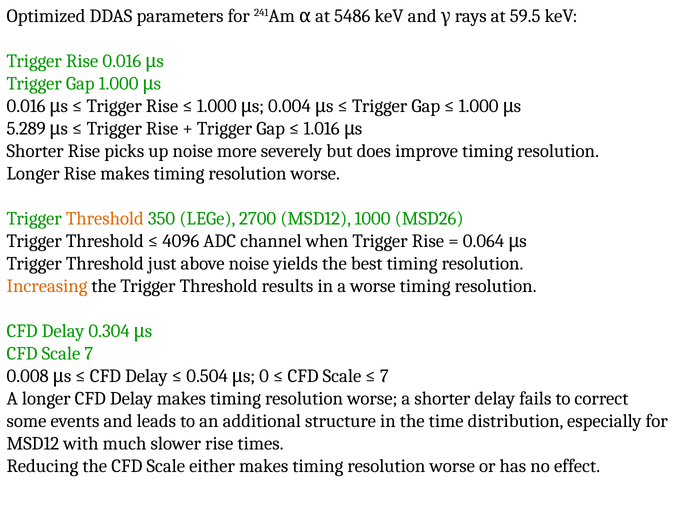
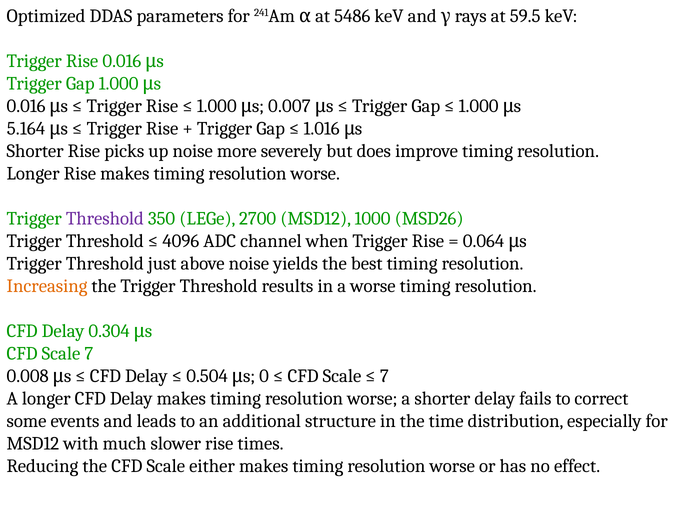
0.004: 0.004 -> 0.007
5.289: 5.289 -> 5.164
Threshold at (105, 218) colour: orange -> purple
